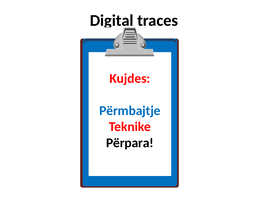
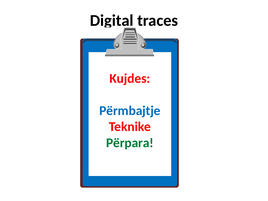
Përpara colour: black -> green
